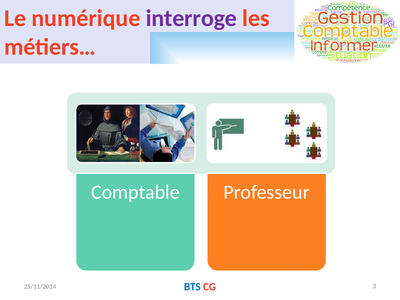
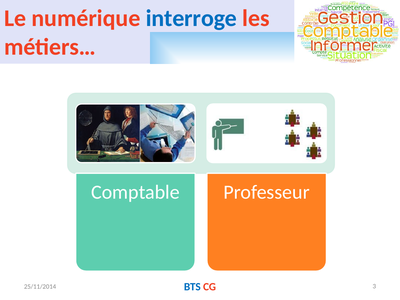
interroge colour: purple -> blue
